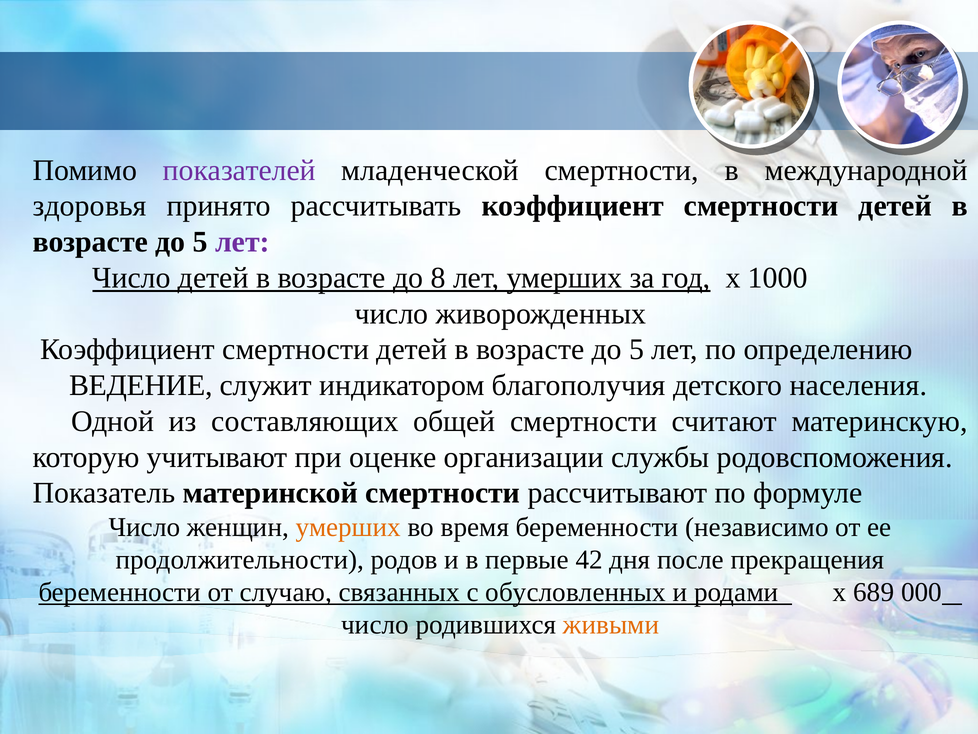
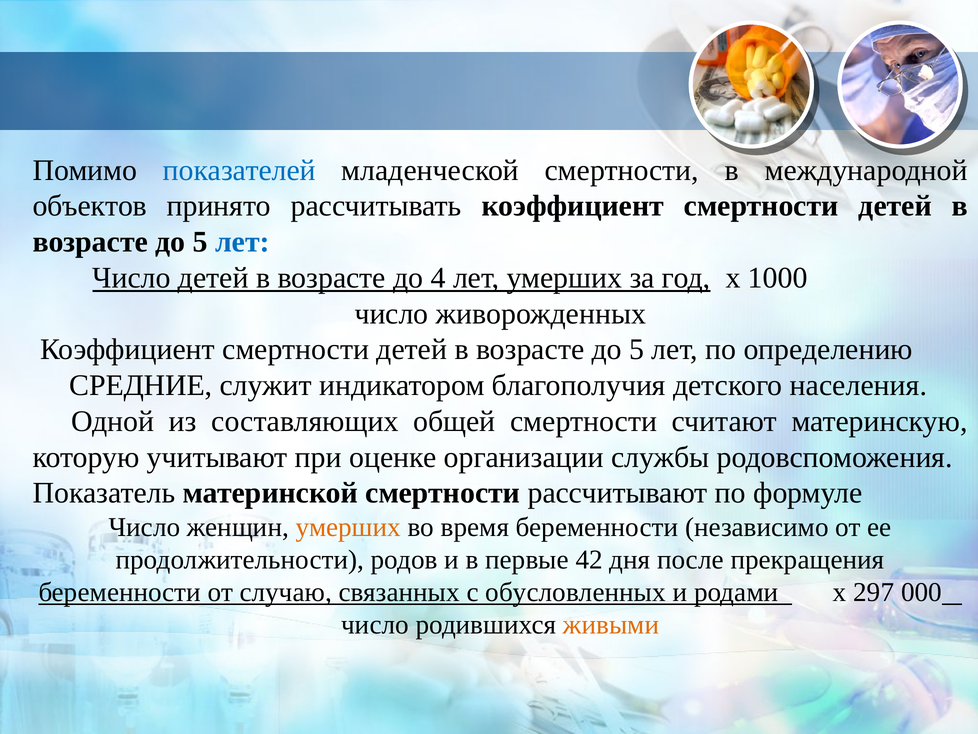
показателей colour: purple -> blue
здоровья: здоровья -> объектов
лет at (242, 242) colour: purple -> blue
8: 8 -> 4
ВЕДЕНИЕ: ВЕДЕНИЕ -> СРЕДНИЕ
689: 689 -> 297
